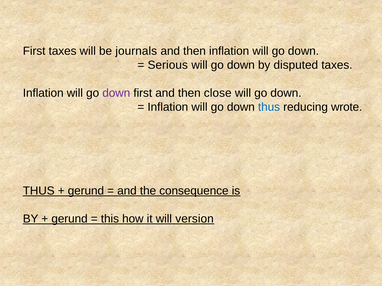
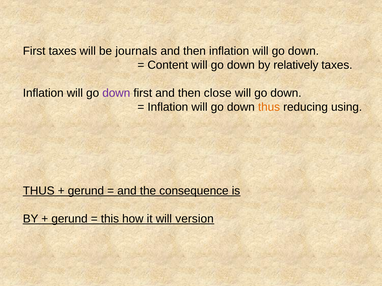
Serious: Serious -> Content
disputed: disputed -> relatively
thus at (269, 107) colour: blue -> orange
wrote: wrote -> using
